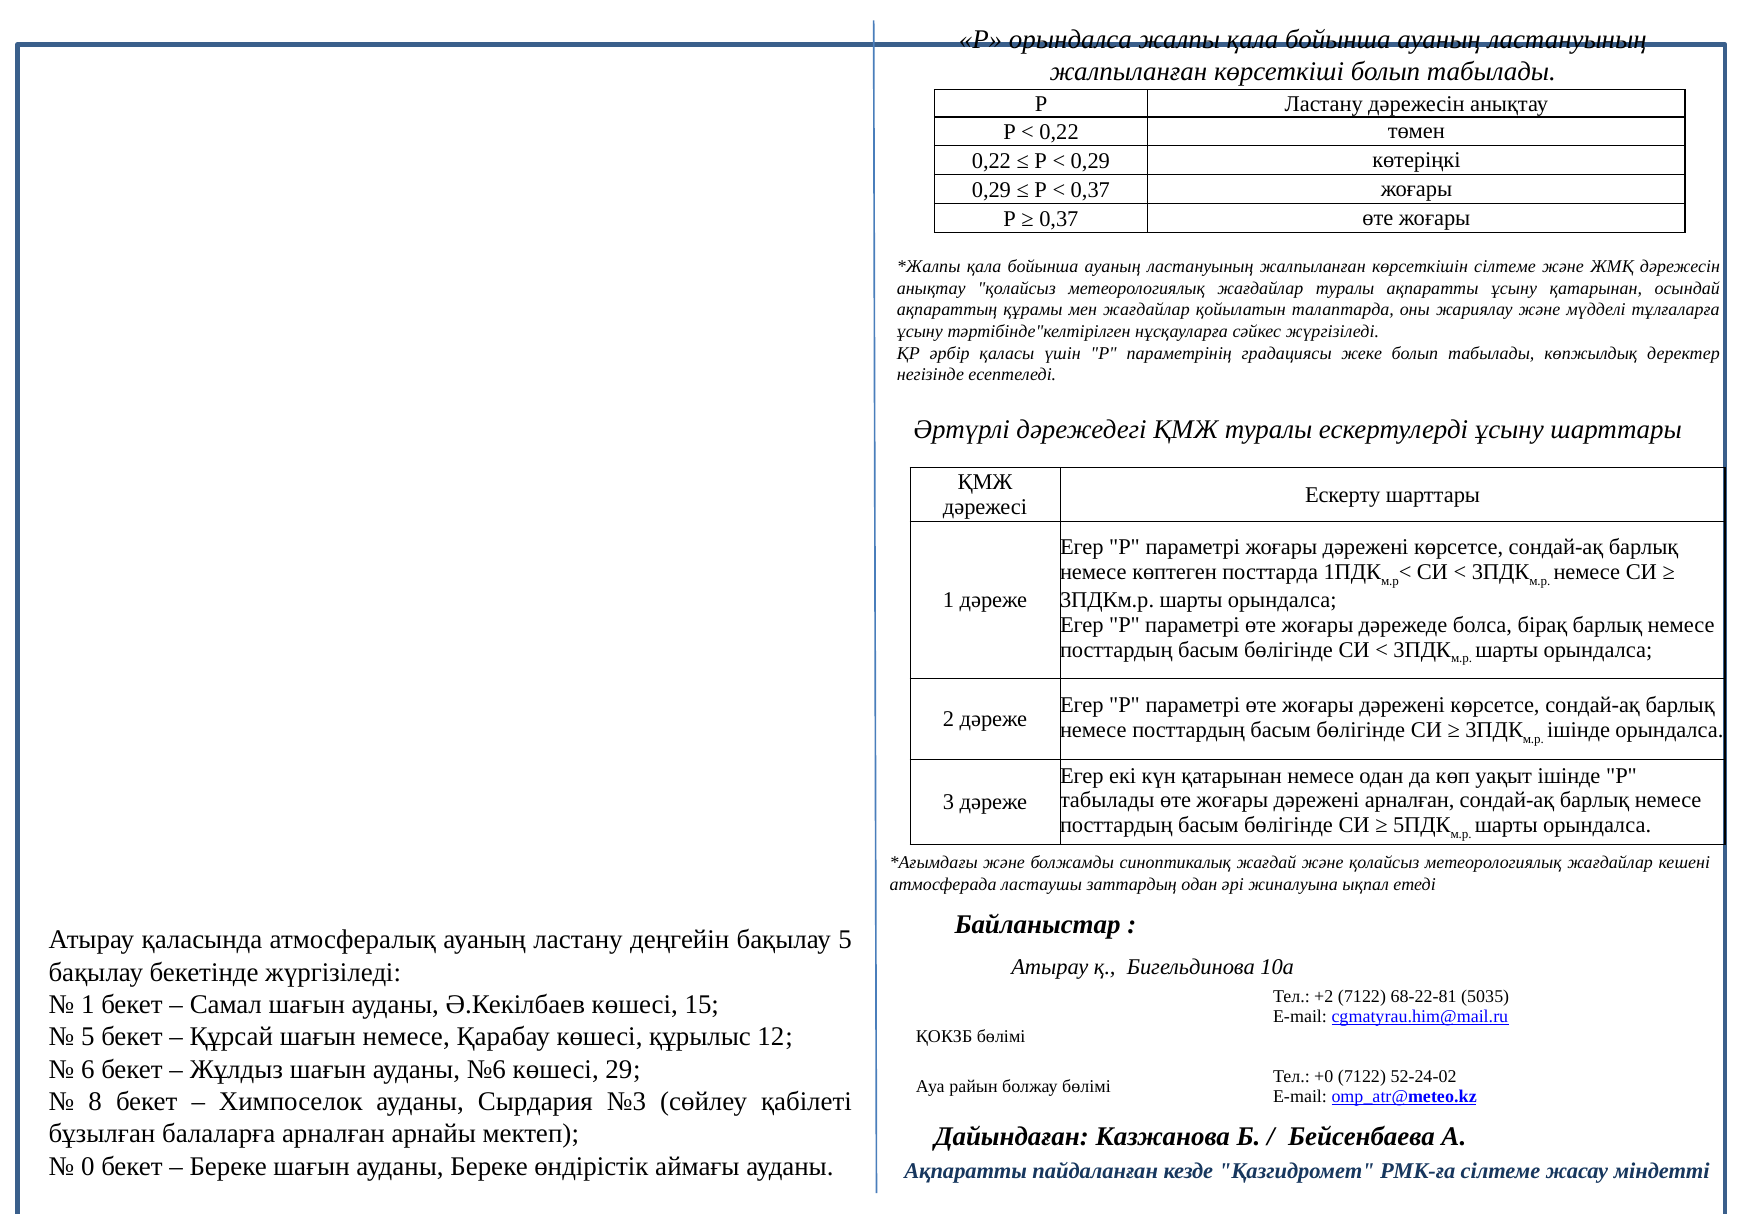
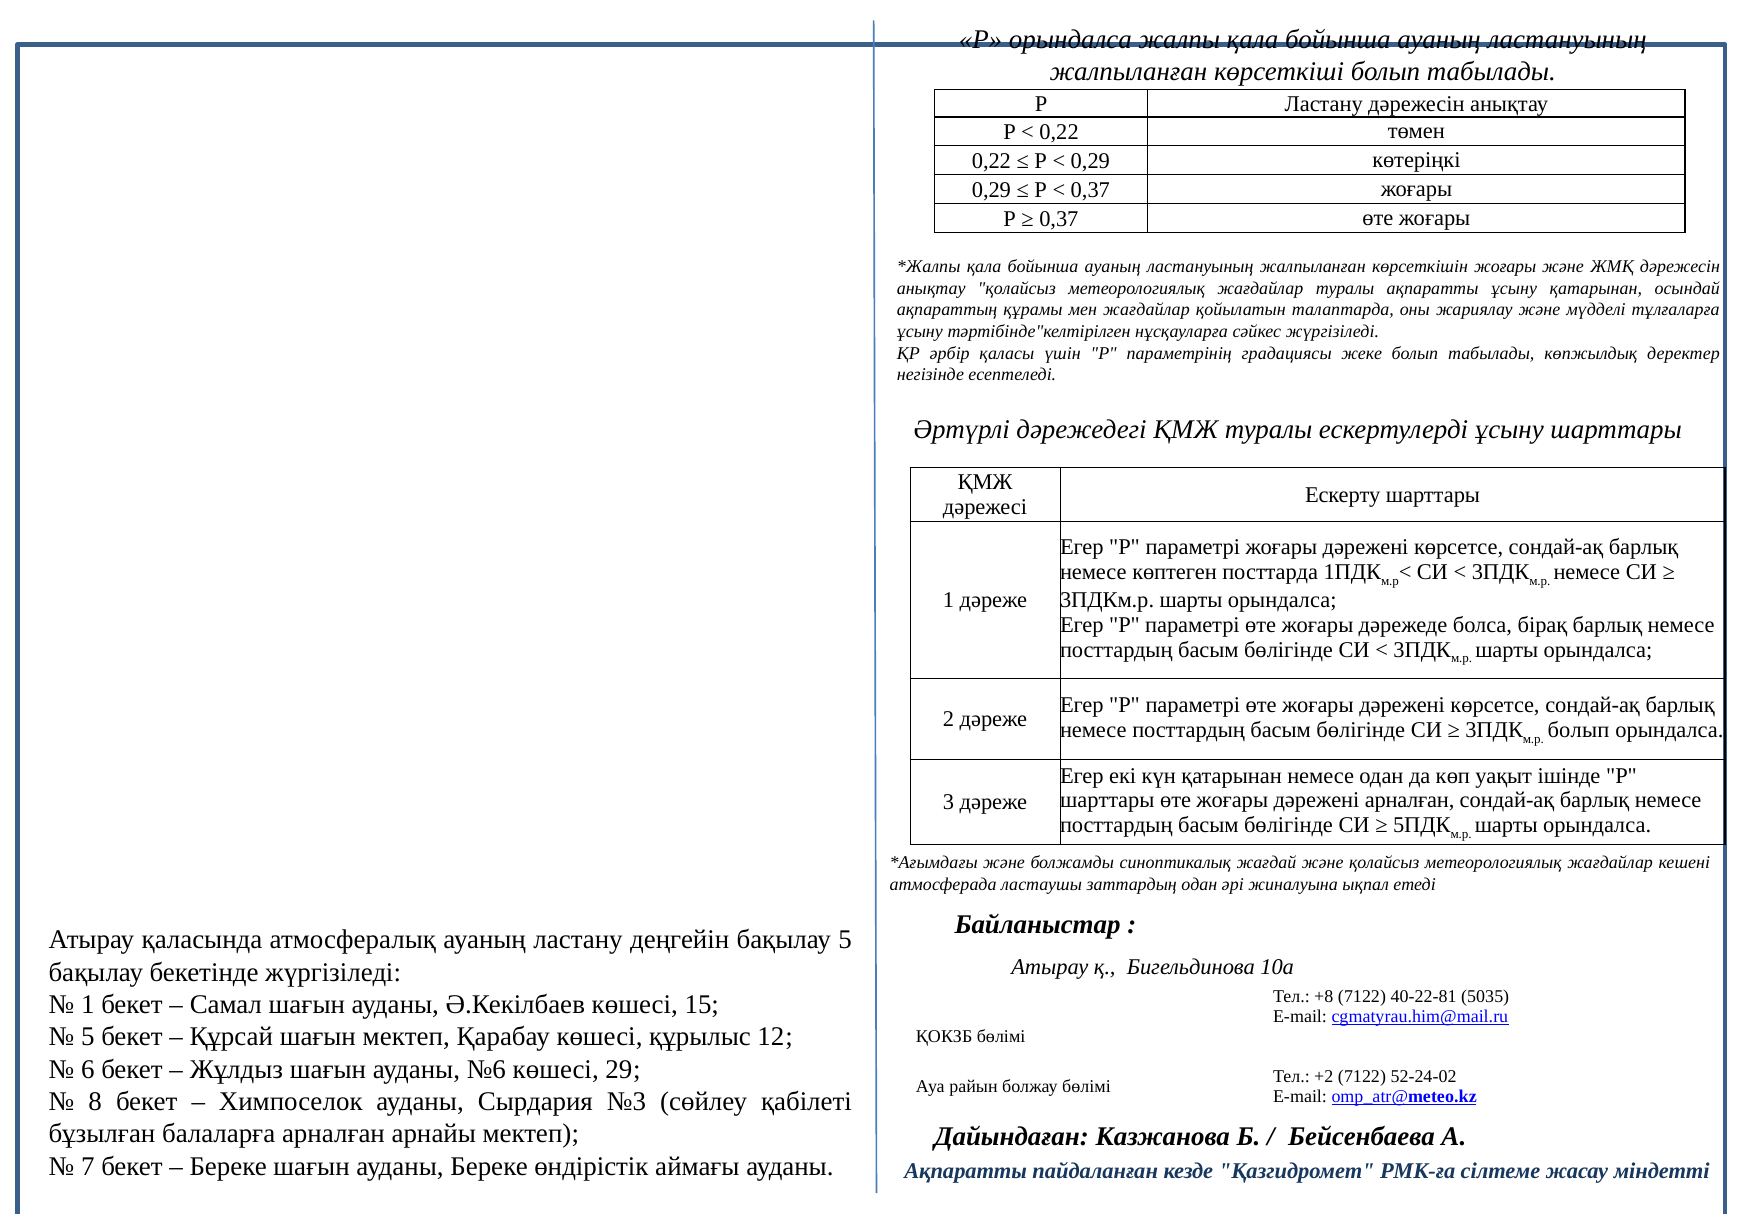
көрсеткішін сілтеме: сілтеме -> жоғары
ішінде at (1579, 730): ішінде -> болып
табылады at (1107, 800): табылады -> шарттары
+2: +2 -> +8
68-22-81: 68-22-81 -> 40-22-81
шағын немесе: немесе -> мектеп
+0: +0 -> +2
0: 0 -> 7
